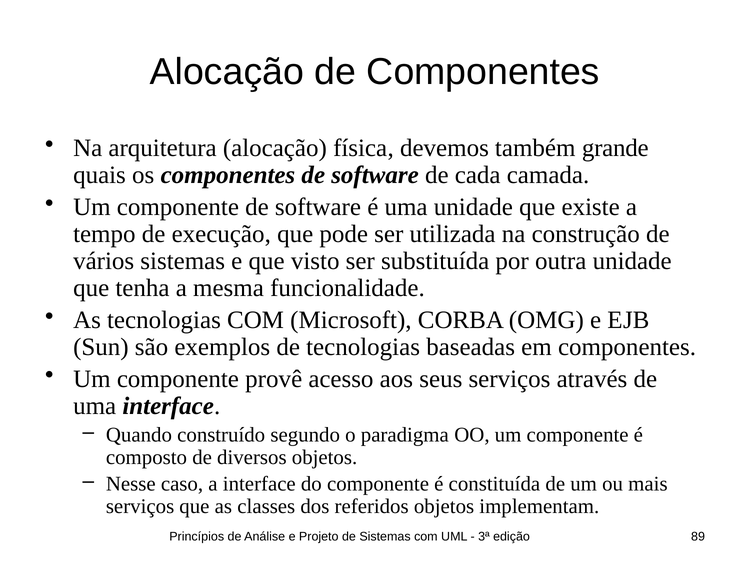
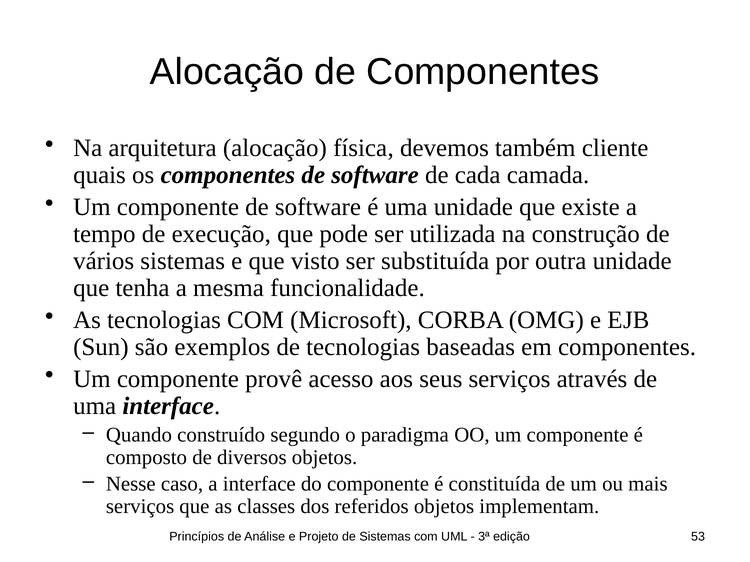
grande: grande -> cliente
89: 89 -> 53
